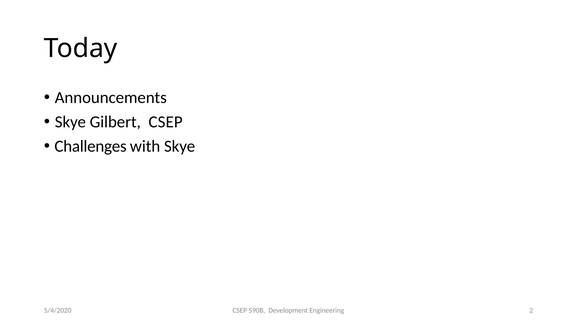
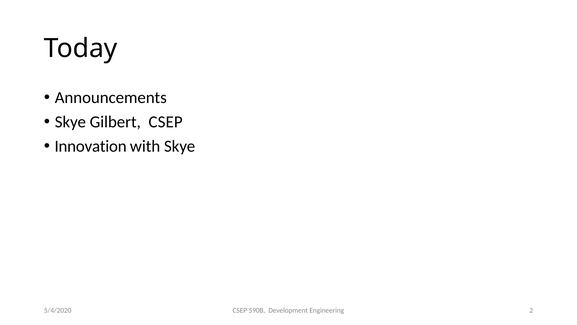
Challenges: Challenges -> Innovation
